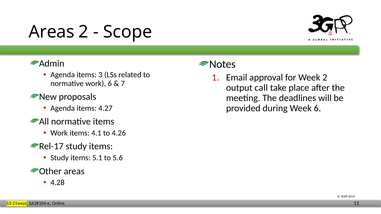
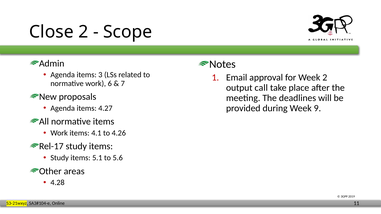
Areas at (52, 32): Areas -> Close
Week 6: 6 -> 9
